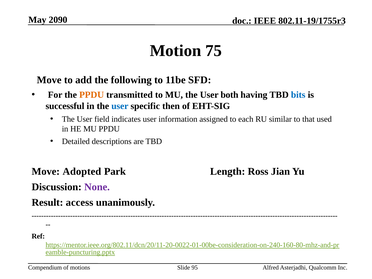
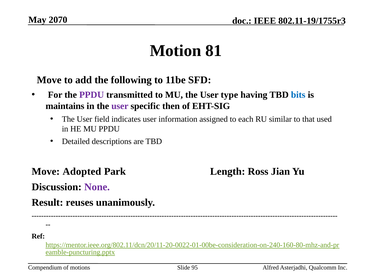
2090: 2090 -> 2070
75: 75 -> 81
PPDU at (92, 95) colour: orange -> purple
both: both -> type
successful: successful -> maintains
user at (120, 106) colour: blue -> purple
access: access -> reuses
